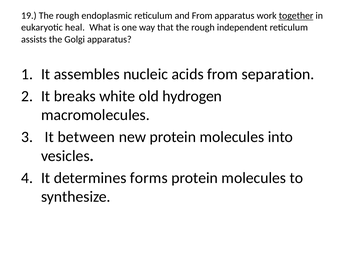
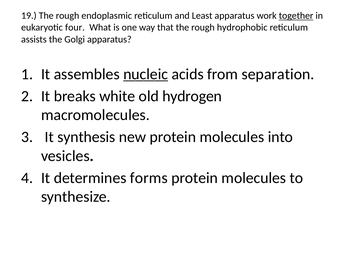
and From: From -> Least
heal: heal -> four
independent: independent -> hydrophobic
nucleic underline: none -> present
between: between -> synthesis
